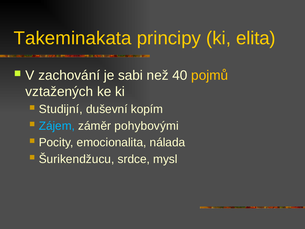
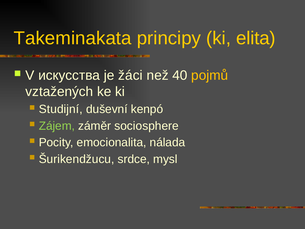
zachování: zachování -> искусствa
sabi: sabi -> žáci
kopím: kopím -> kenpó
Zájem colour: light blue -> light green
pohybovými: pohybovými -> sociosphere
